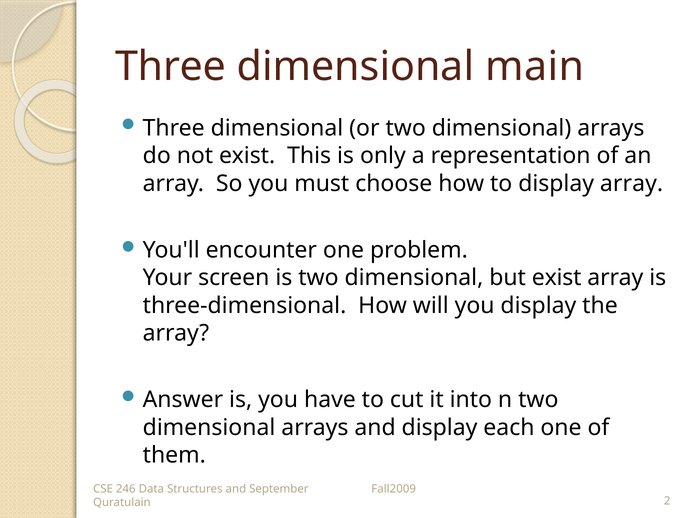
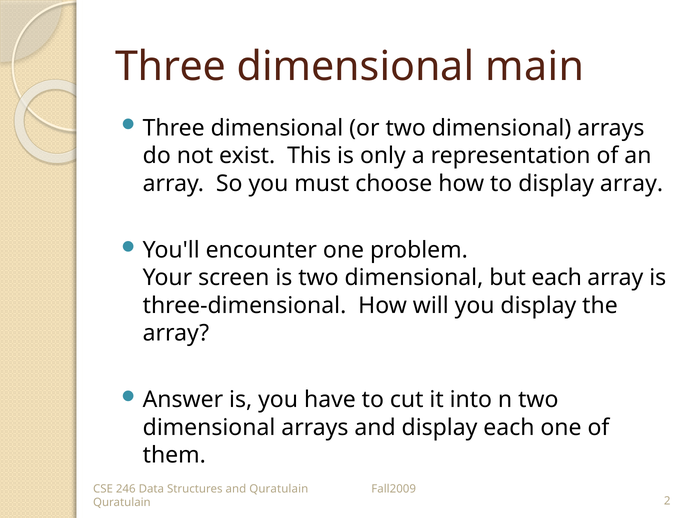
but exist: exist -> each
and September: September -> Quratulain
